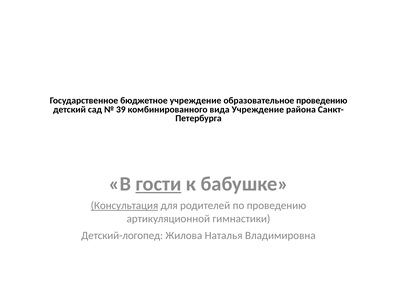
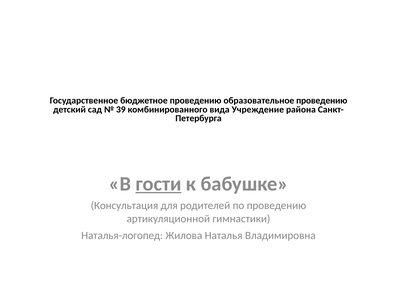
бюджетное учреждение: учреждение -> проведению
Консультация underline: present -> none
Детский-логопед: Детский-логопед -> Наталья-логопед
